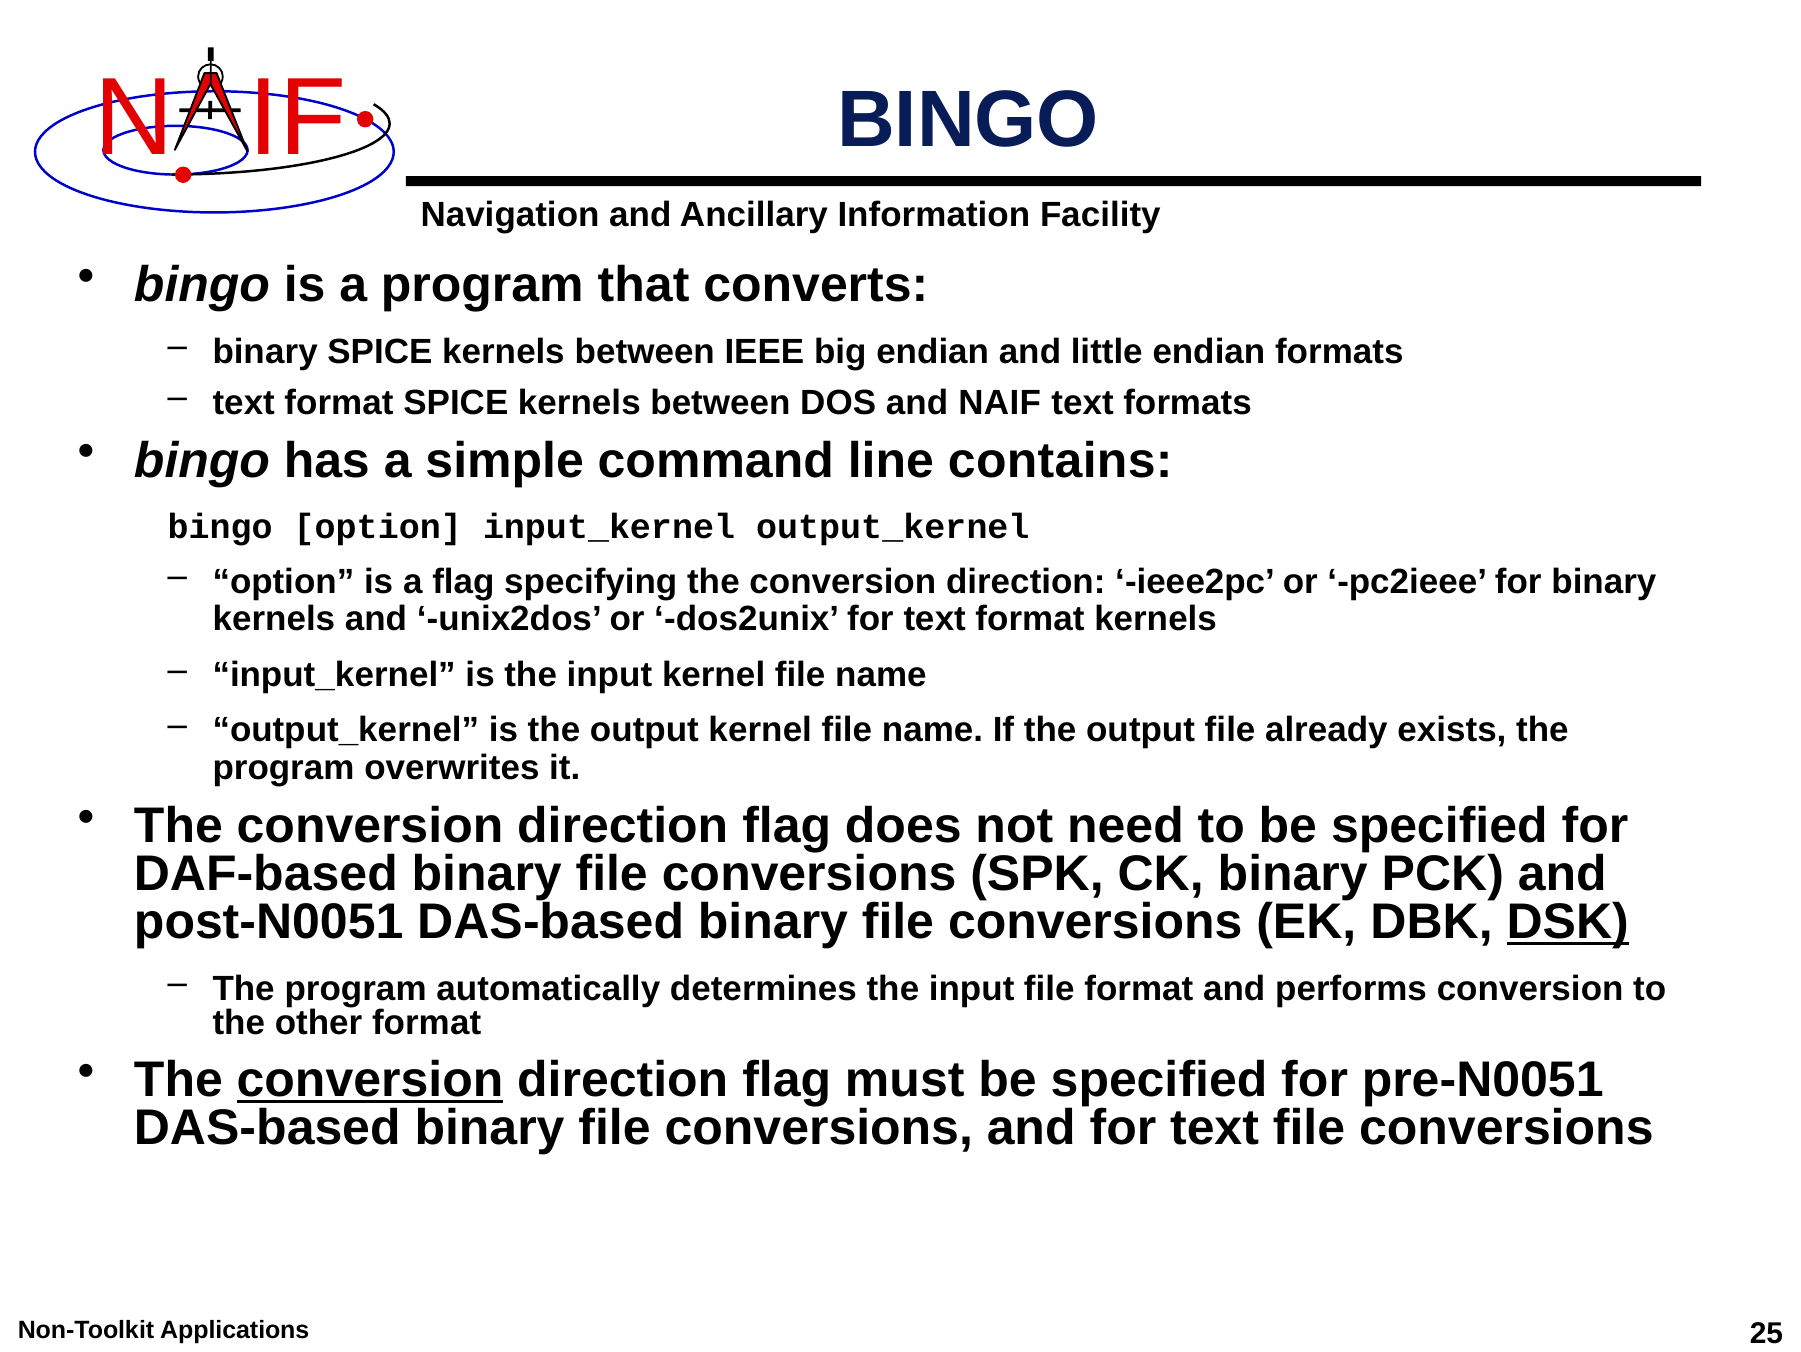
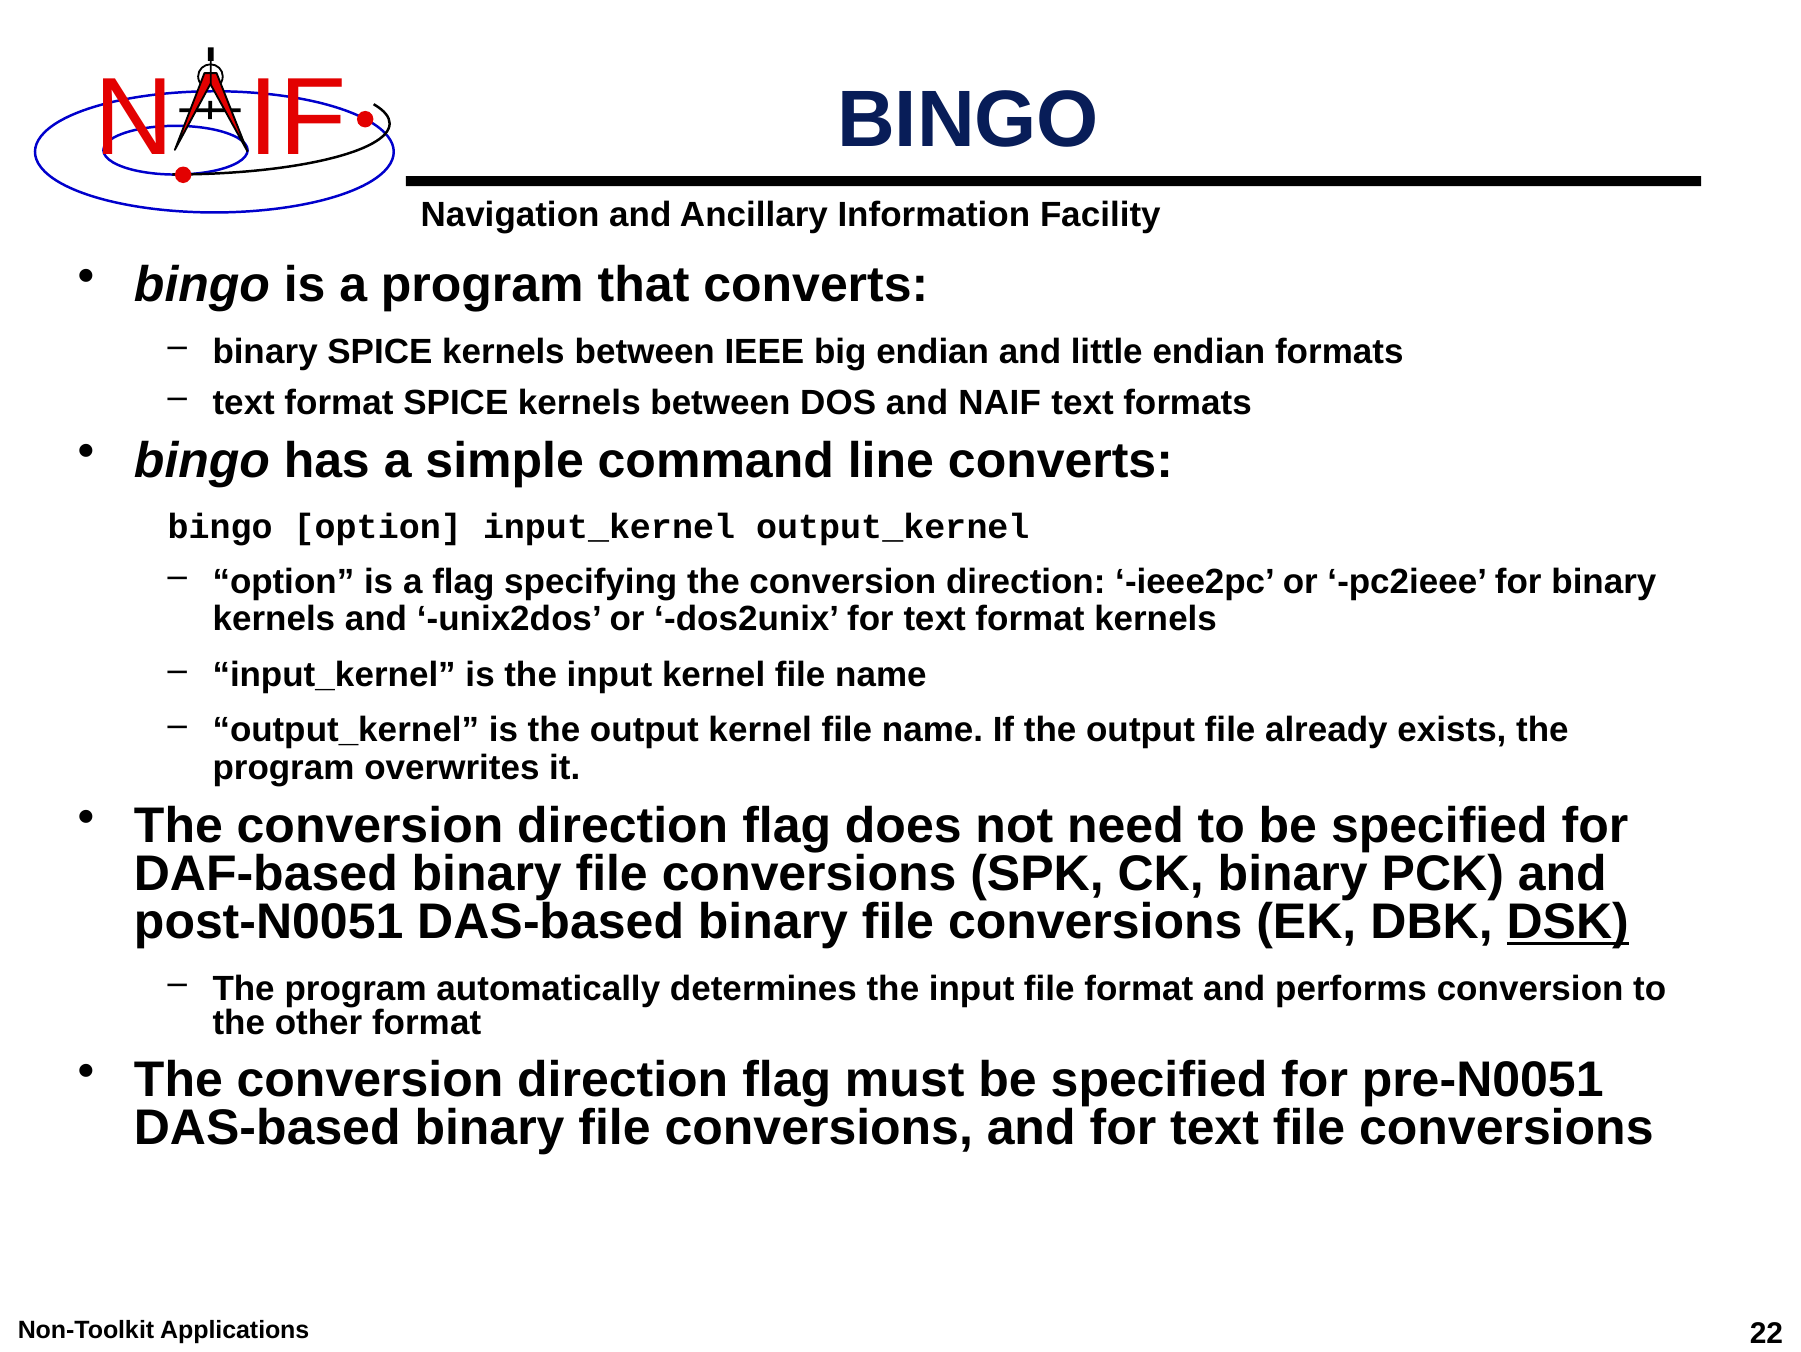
line contains: contains -> converts
conversion at (370, 1080) underline: present -> none
25: 25 -> 22
